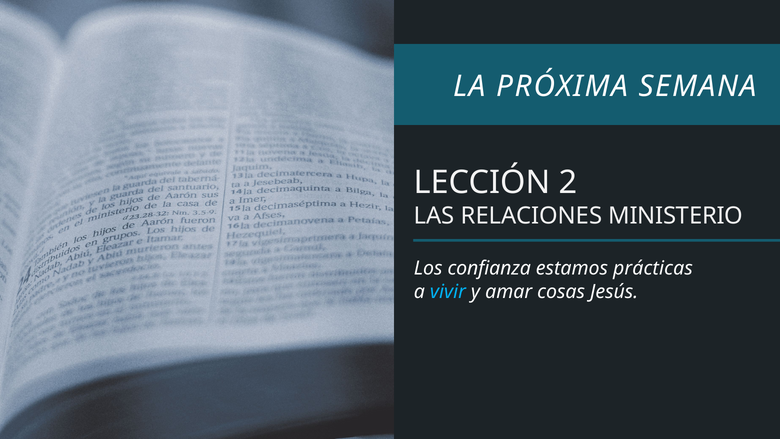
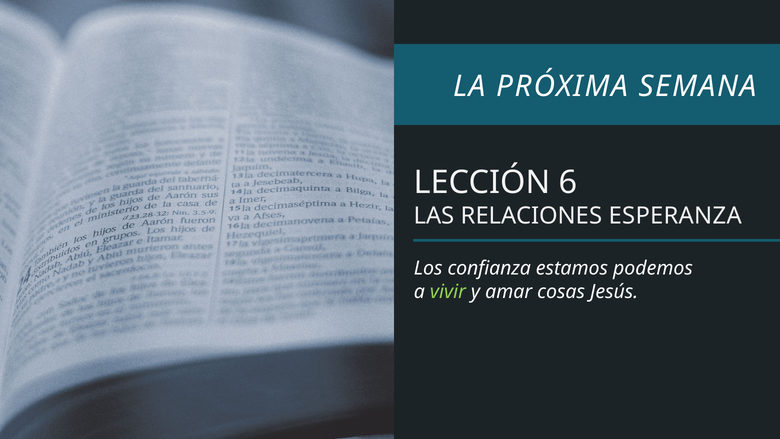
2: 2 -> 6
MINISTERIO: MINISTERIO -> ESPERANZA
prácticas: prácticas -> podemos
vivir colour: light blue -> light green
